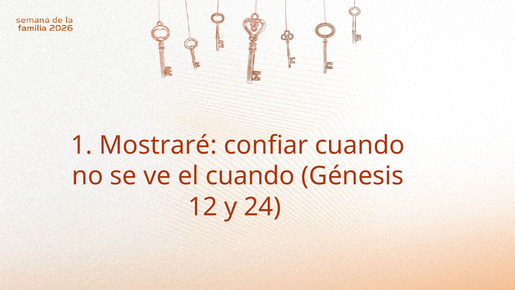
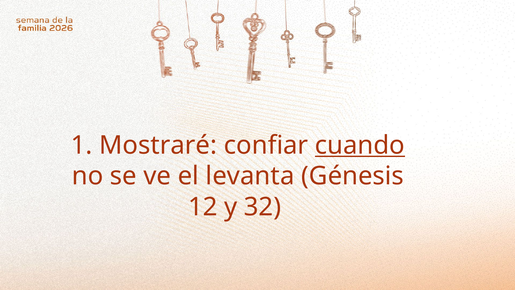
cuando at (360, 145) underline: none -> present
el cuando: cuando -> levanta
24: 24 -> 32
